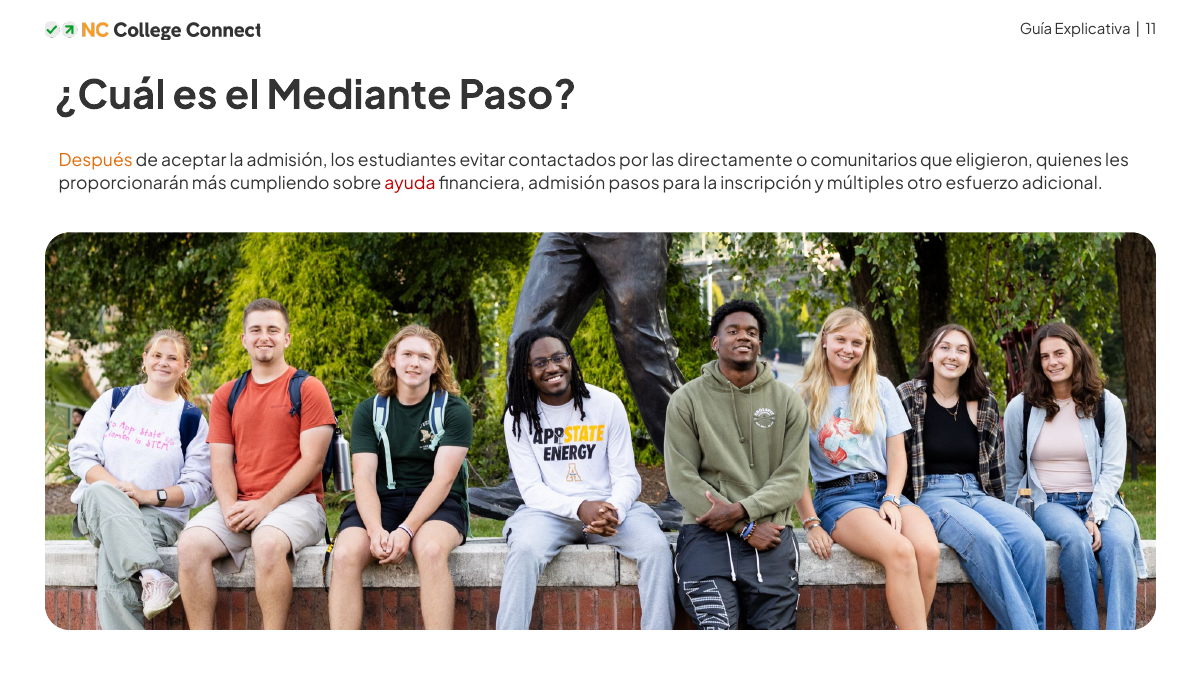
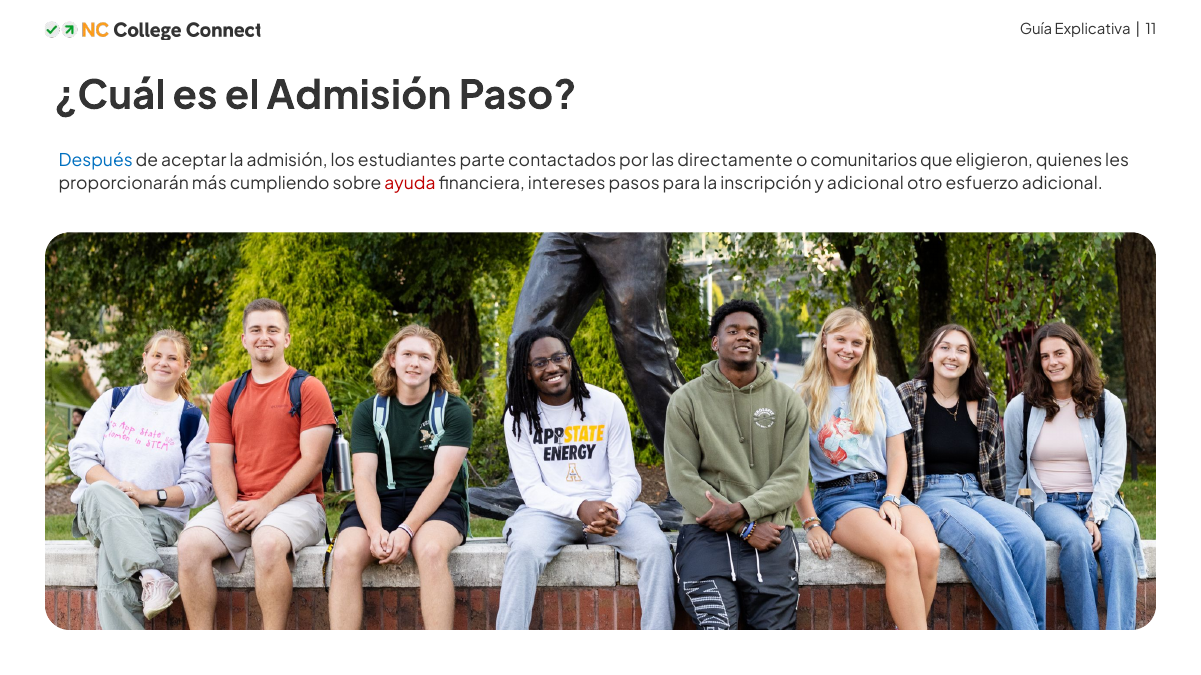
el Mediante: Mediante -> Admisión
Después colour: orange -> blue
evitar: evitar -> parte
financiera admisión: admisión -> intereses
y múltiples: múltiples -> adicional
